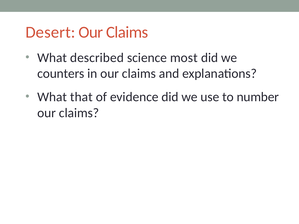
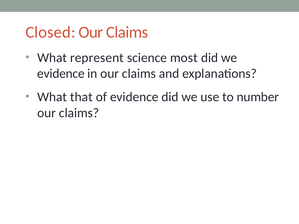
Desert: Desert -> Closed
described: described -> represent
counters at (61, 74): counters -> evidence
